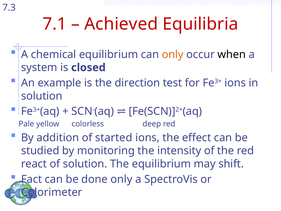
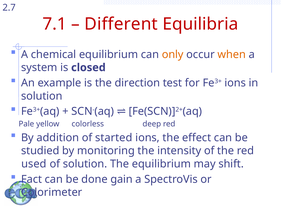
7.3: 7.3 -> 2.7
Achieved: Achieved -> Different
when colour: black -> orange
react: react -> used
done only: only -> gain
